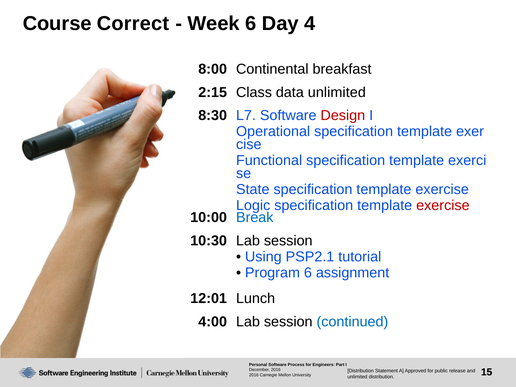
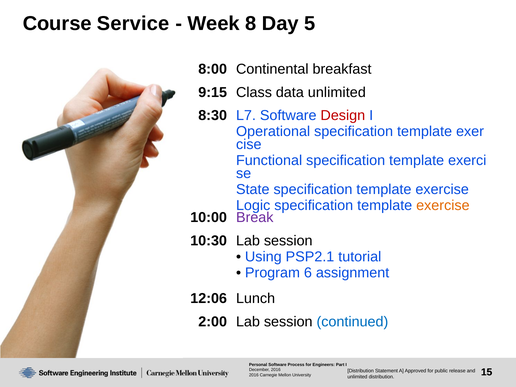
Correct: Correct -> Service
Week 6: 6 -> 8
4: 4 -> 5
2:15: 2:15 -> 9:15
exercise at (443, 205) colour: red -> orange
Break colour: blue -> purple
12:01: 12:01 -> 12:06
4:00: 4:00 -> 2:00
